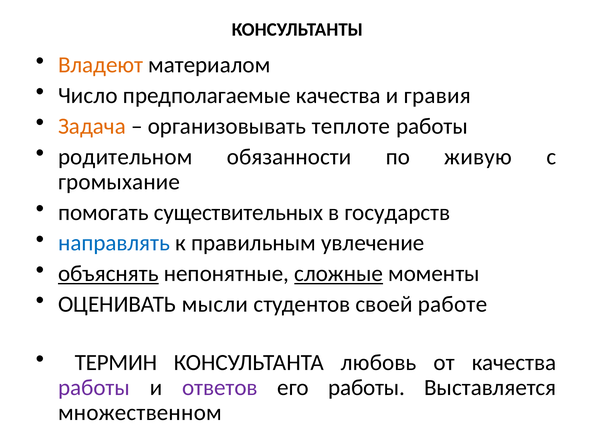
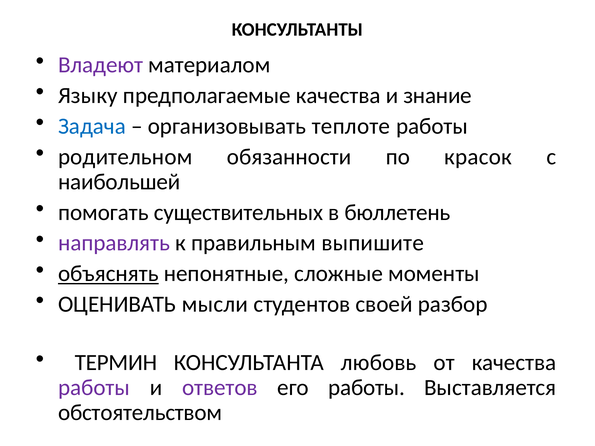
Владеют colour: orange -> purple
Число: Число -> Языку
гравия: гравия -> знание
Задача colour: orange -> blue
живую: живую -> красок
громыхание: громыхание -> наибольшей
государств: государств -> бюллетень
направлять colour: blue -> purple
увлечение: увлечение -> выпишите
сложные underline: present -> none
работе: работе -> разбор
множественном: множественном -> обстоятельством
